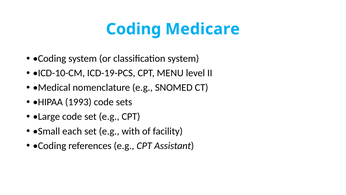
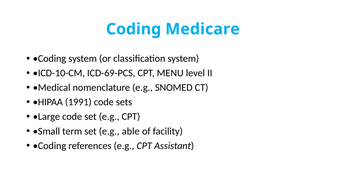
ICD-19-PCS: ICD-19-PCS -> ICD-69-PCS
1993: 1993 -> 1991
each: each -> term
with: with -> able
